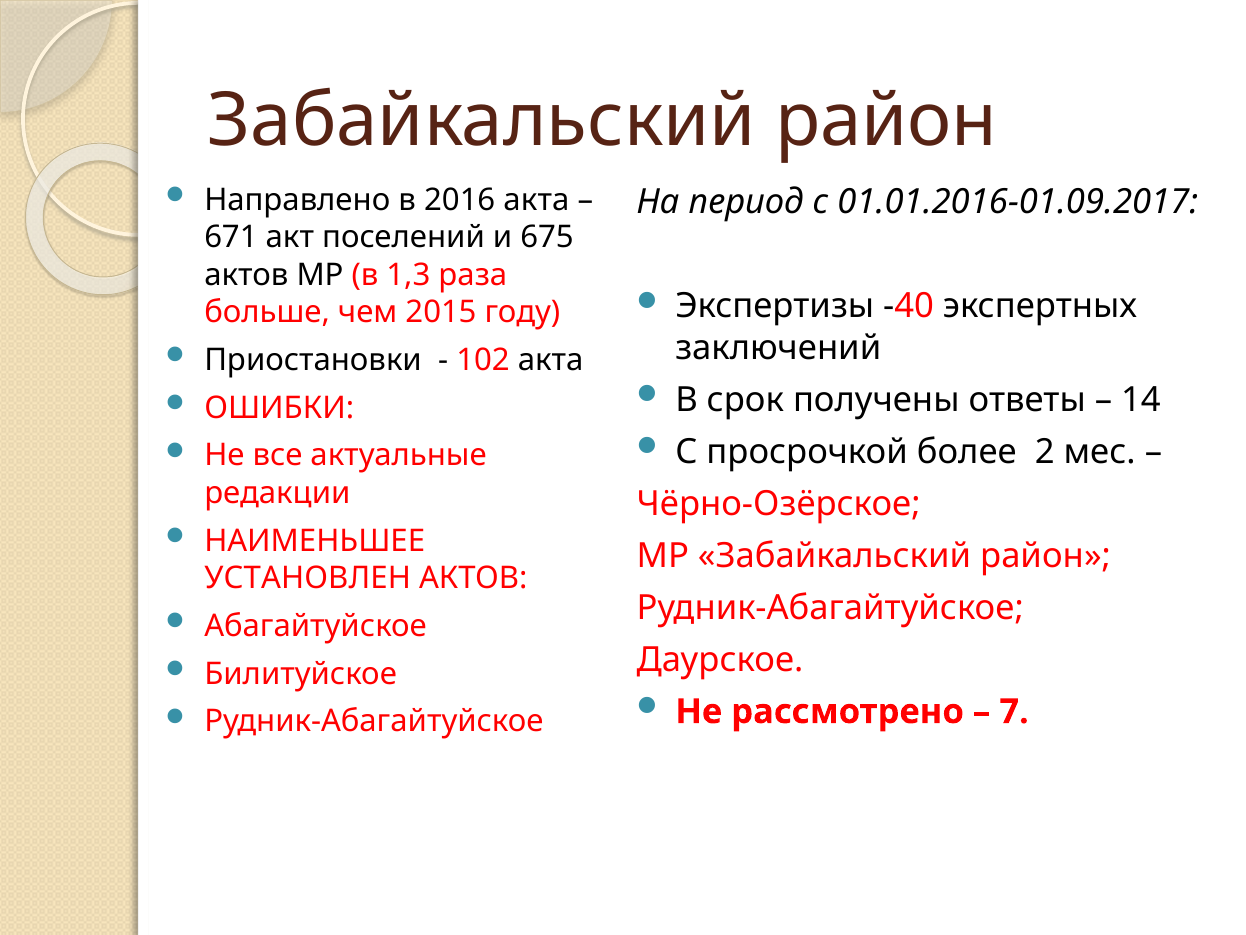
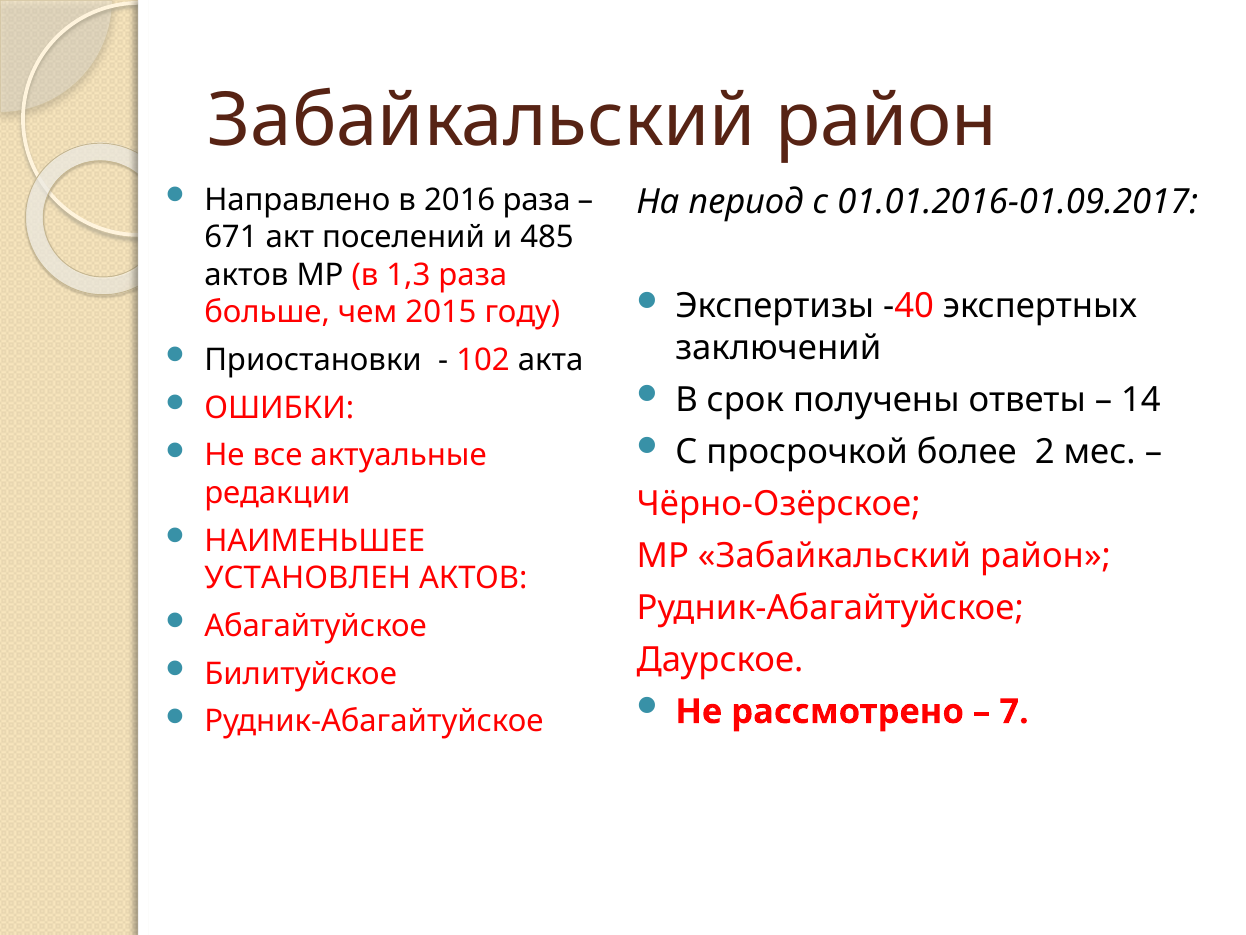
2016 акта: акта -> раза
675: 675 -> 485
